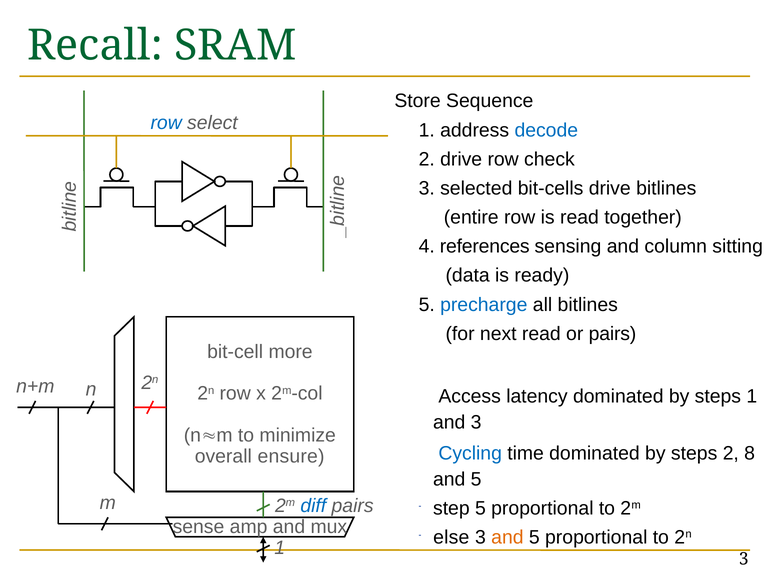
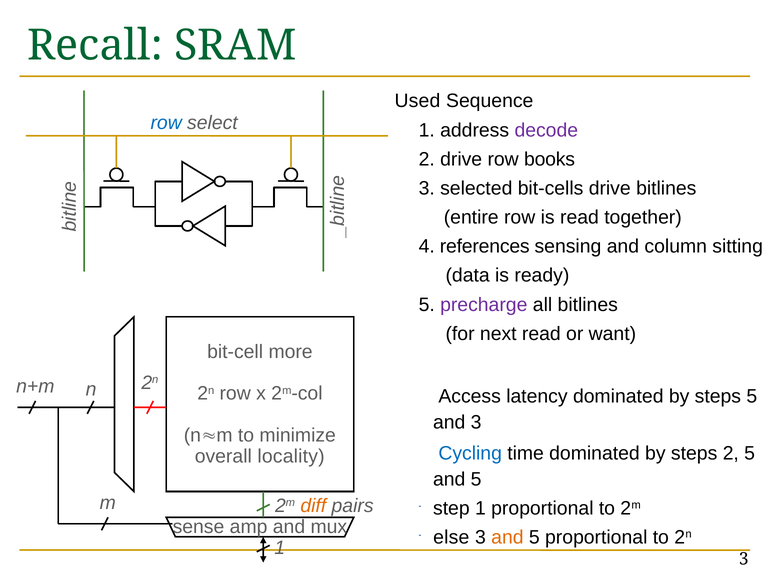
Store: Store -> Used
decode colour: blue -> purple
check: check -> books
precharge colour: blue -> purple
or pairs: pairs -> want
steps 1: 1 -> 5
2 8: 8 -> 5
ensure: ensure -> locality
diff colour: blue -> orange
step 5: 5 -> 1
